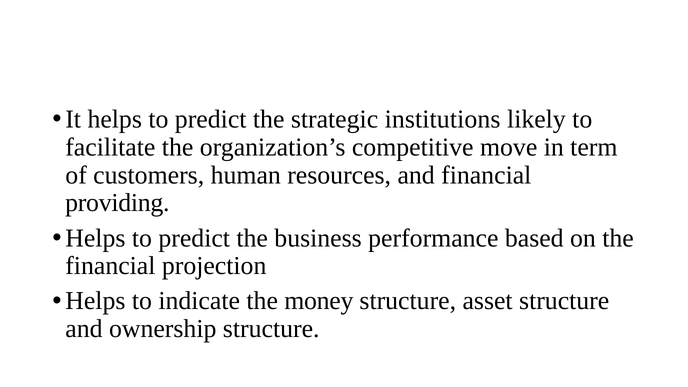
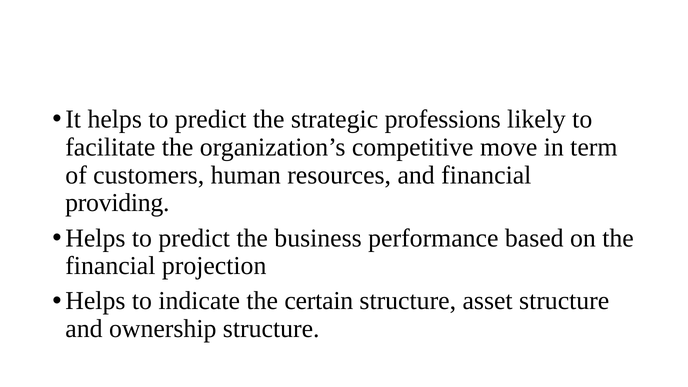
institutions: institutions -> professions
money: money -> certain
